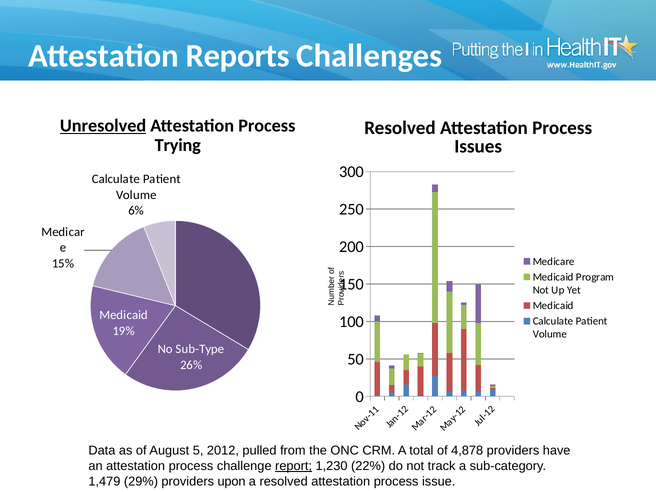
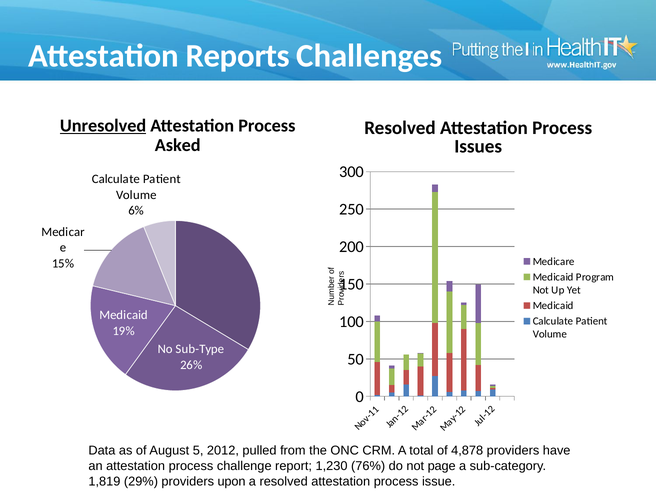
Trying: Trying -> Asked
report underline: present -> none
22%: 22% -> 76%
track: track -> page
1,479: 1,479 -> 1,819
